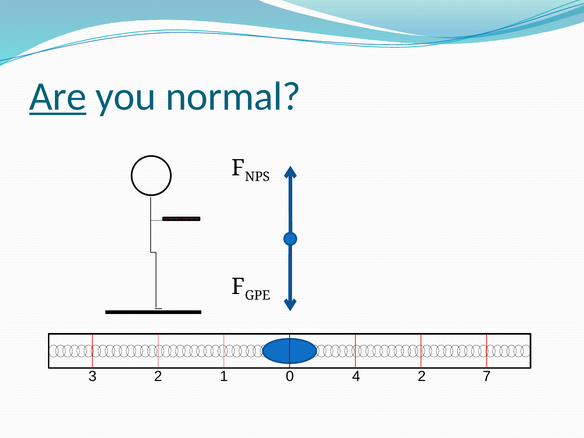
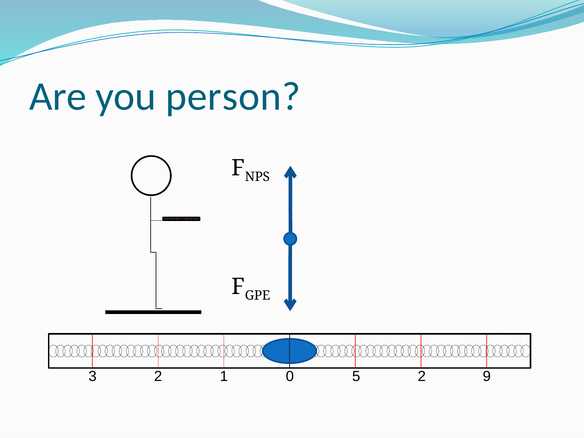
Are underline: present -> none
normal: normal -> person
4: 4 -> 5
7: 7 -> 9
